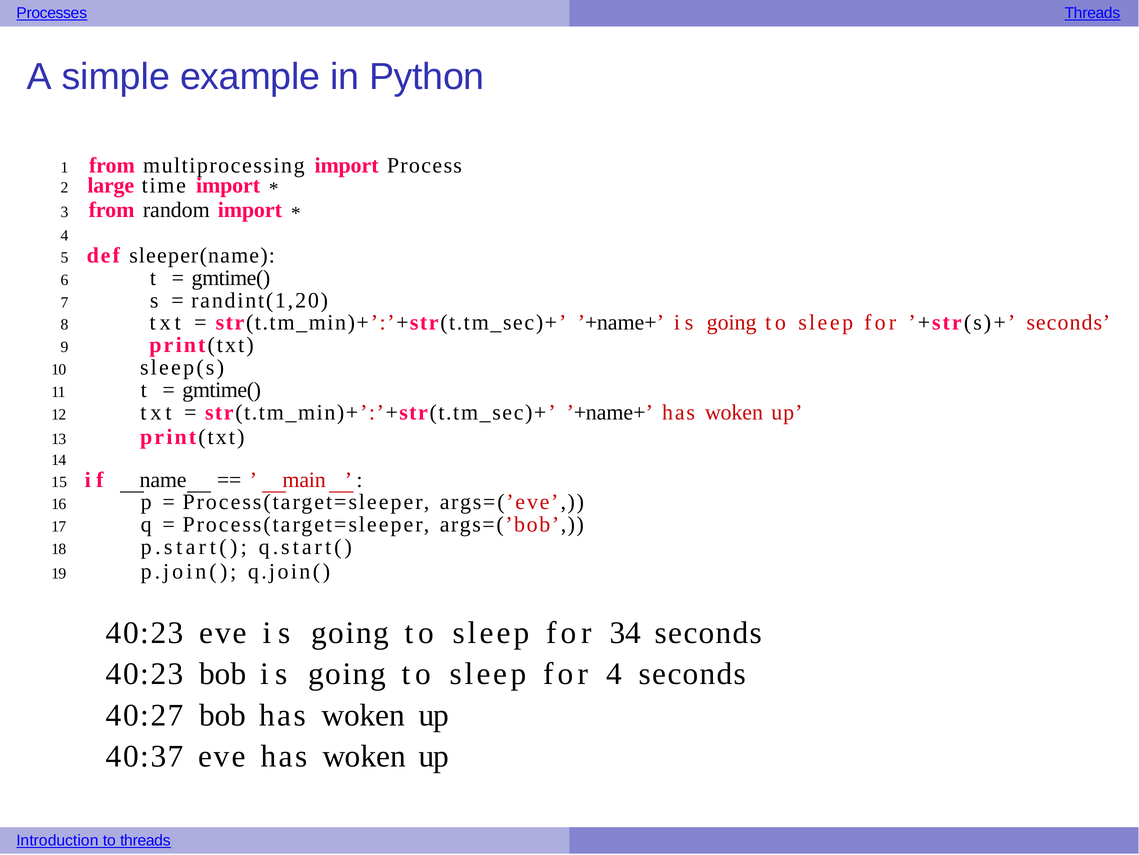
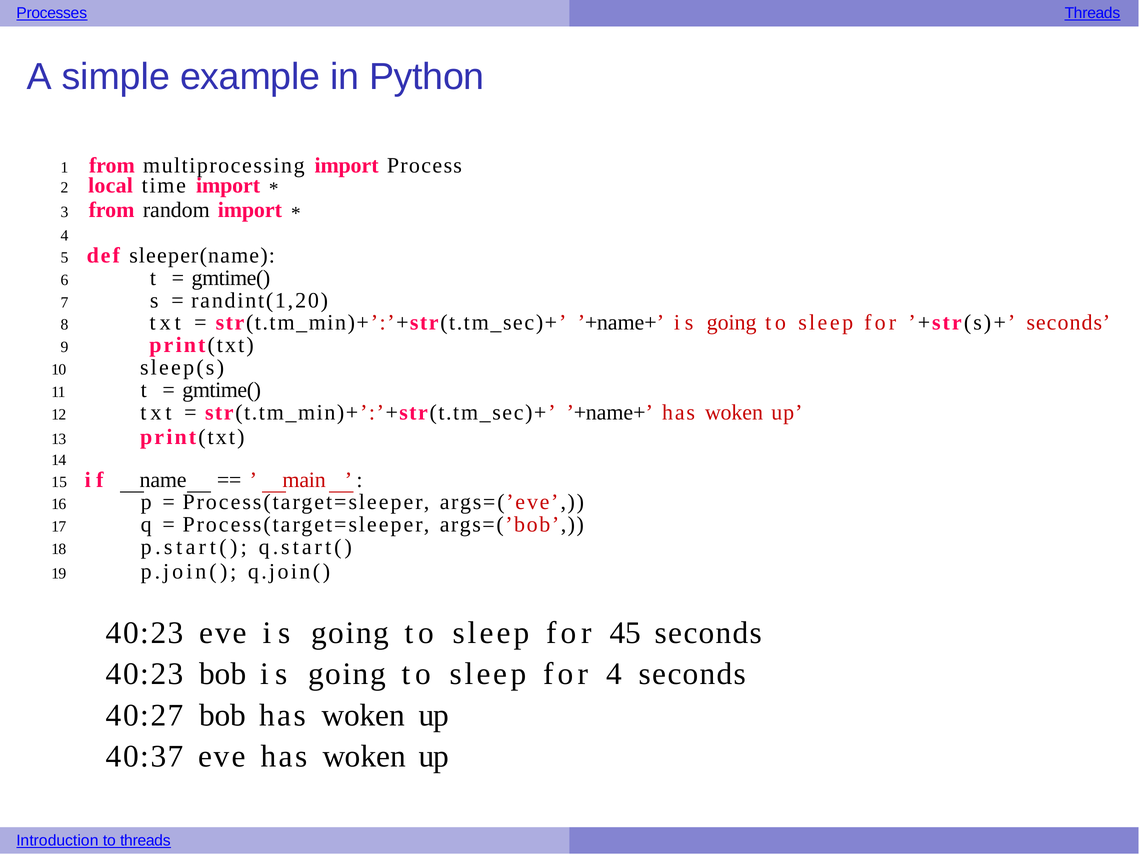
large: large -> local
34: 34 -> 45
